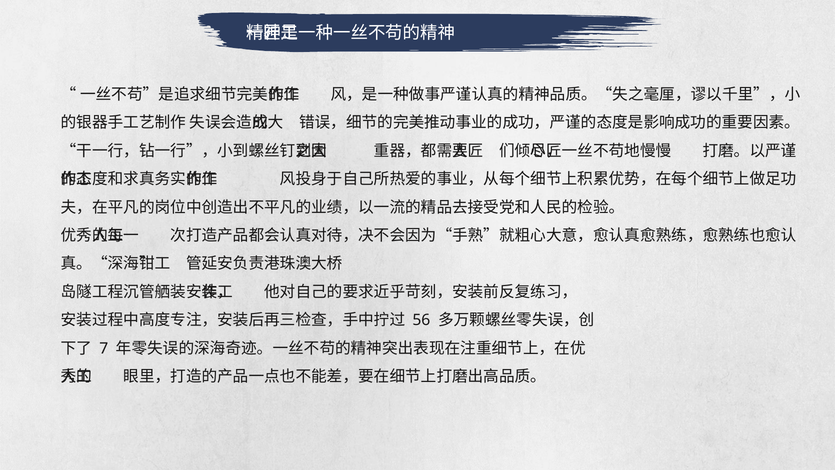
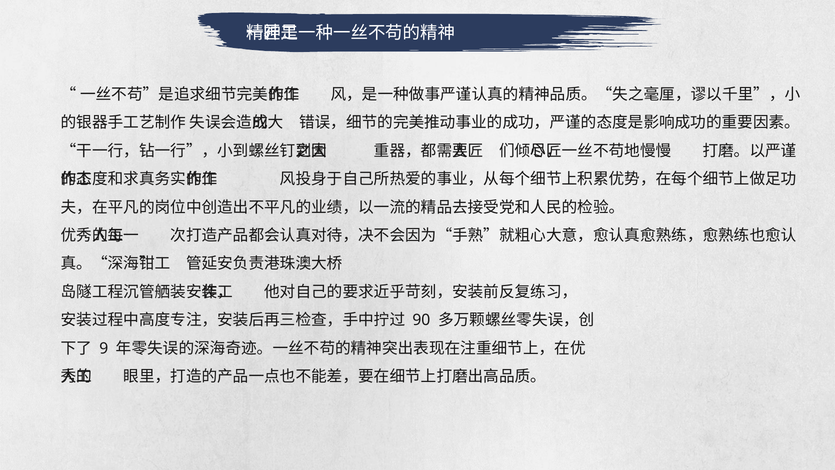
56: 56 -> 90
7: 7 -> 9
